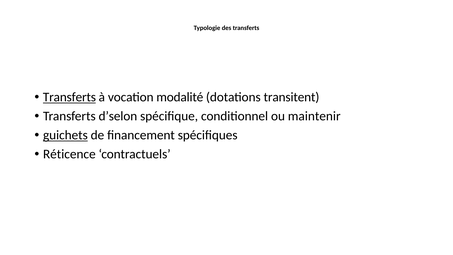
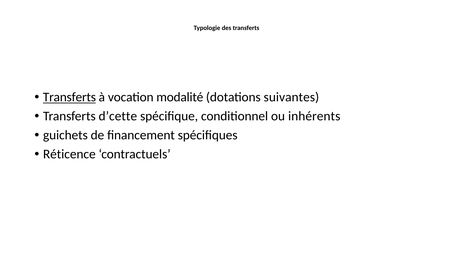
transitent: transitent -> suivantes
d’selon: d’selon -> d’cette
maintenir: maintenir -> inhérents
guichets underline: present -> none
